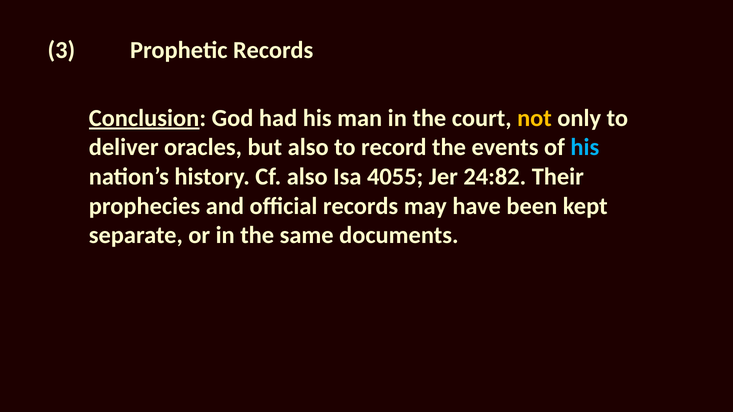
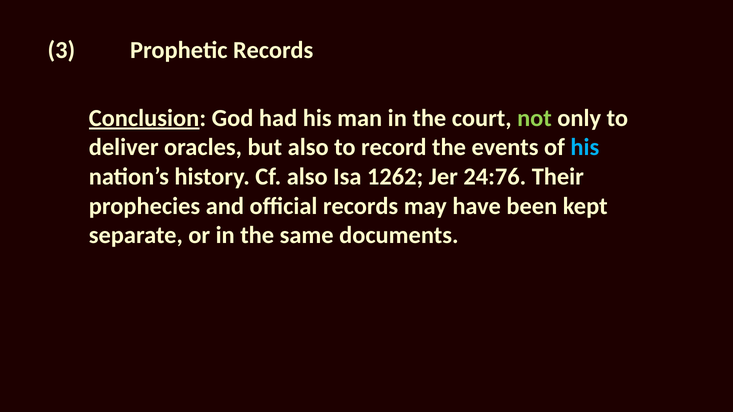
not colour: yellow -> light green
4055: 4055 -> 1262
24:82: 24:82 -> 24:76
